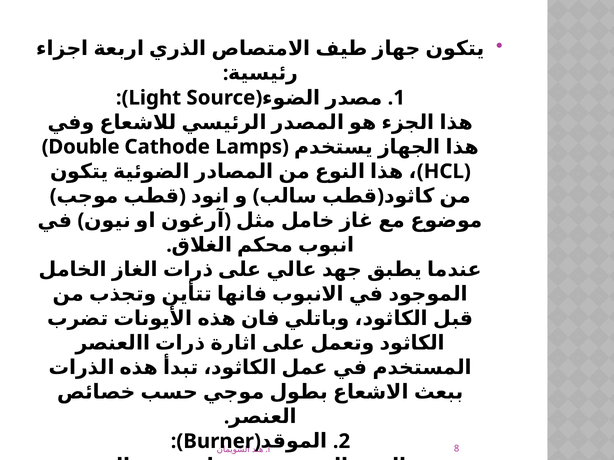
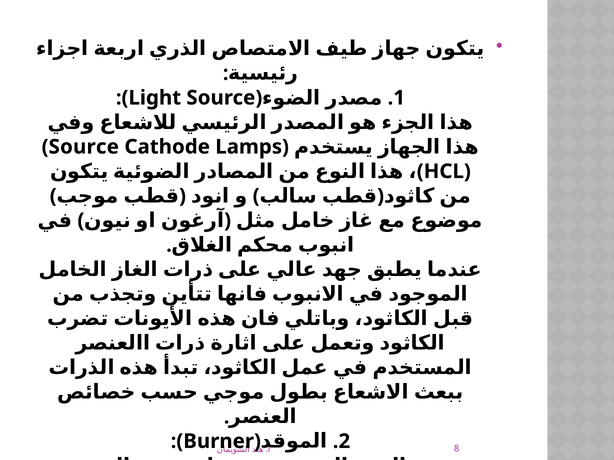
Double at (84, 147): Double -> Source
